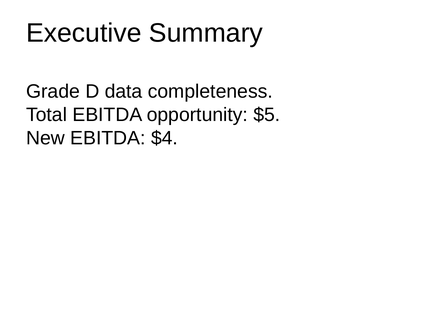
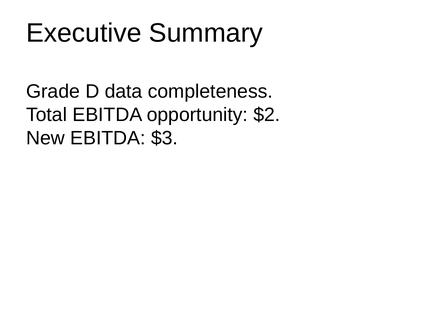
$5: $5 -> $2
$4: $4 -> $3
